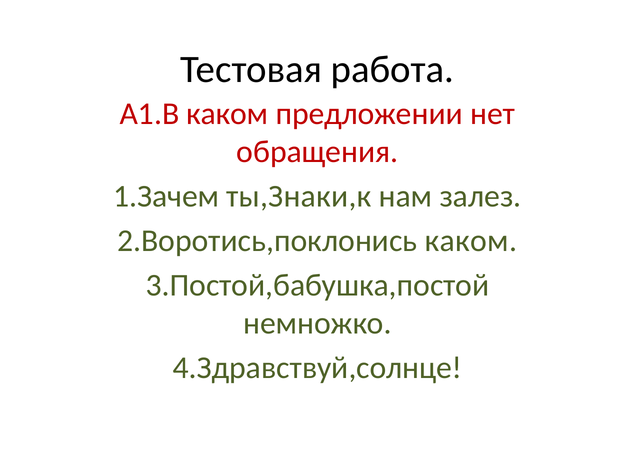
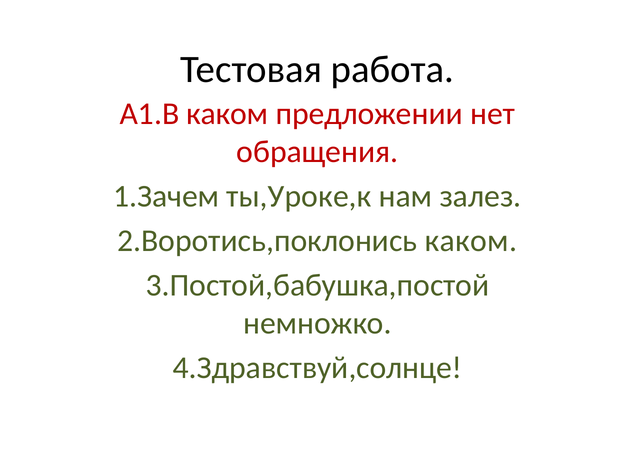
ты,Знаки,к: ты,Знаки,к -> ты,Уроке,к
